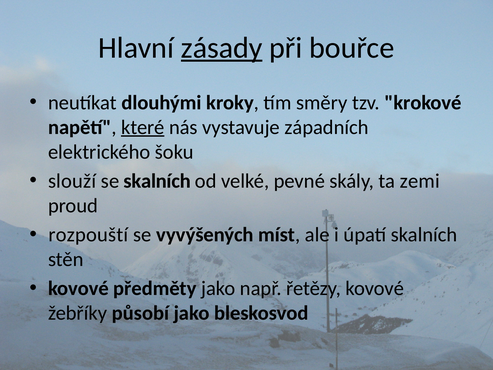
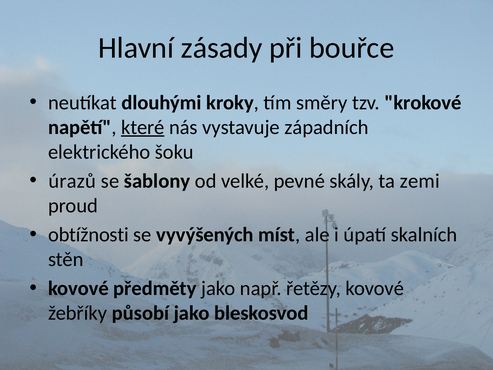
zásady underline: present -> none
slouží: slouží -> úrazů
se skalních: skalních -> šablony
rozpouští: rozpouští -> obtížnosti
